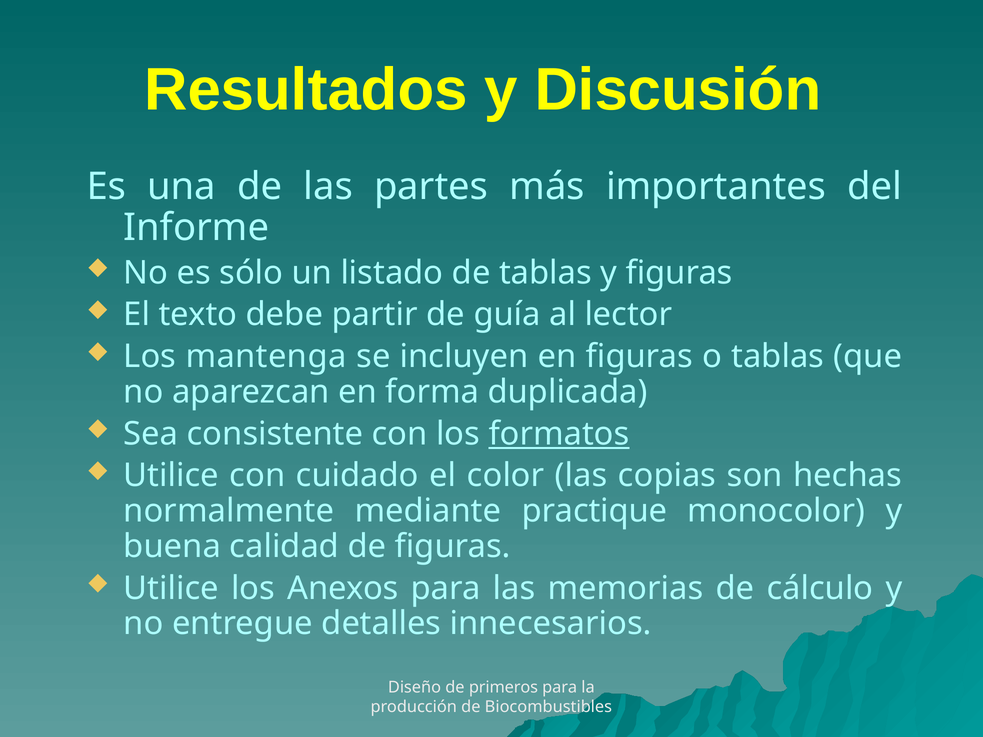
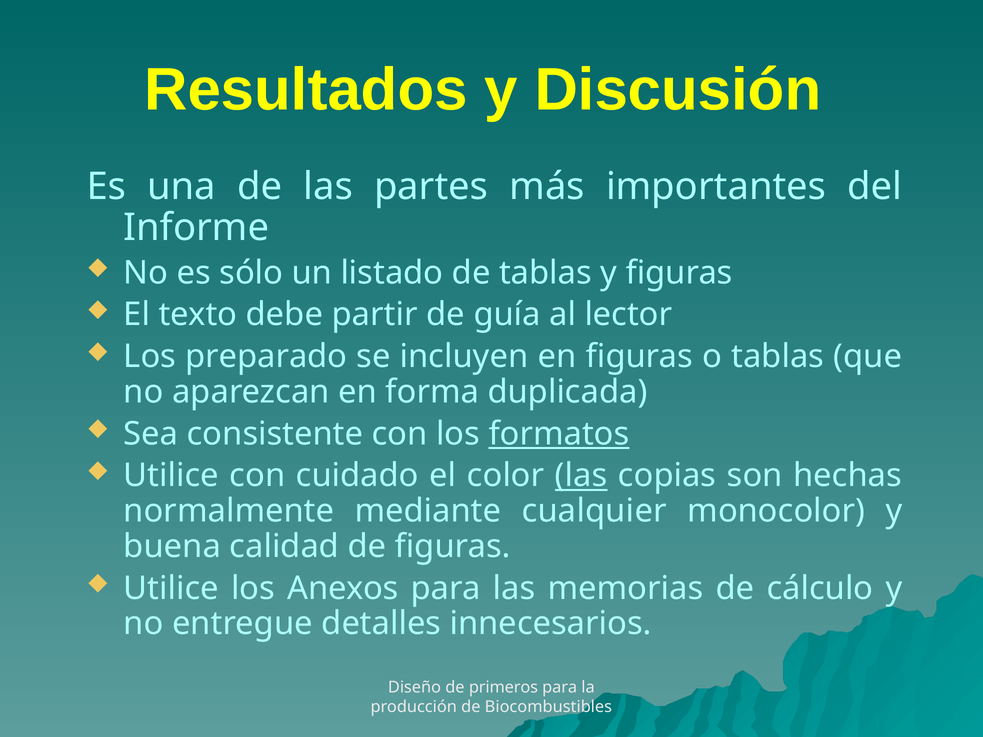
mantenga: mantenga -> preparado
las at (581, 476) underline: none -> present
practique: practique -> cualquier
